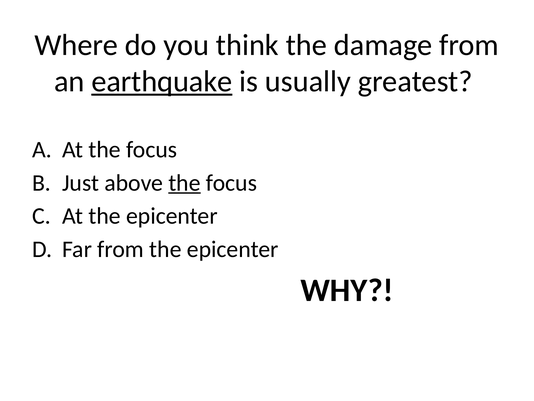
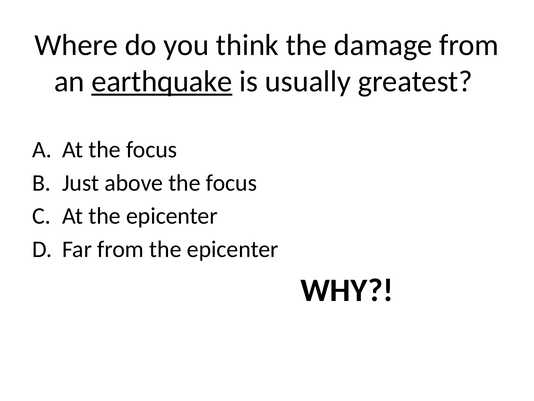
the at (184, 183) underline: present -> none
